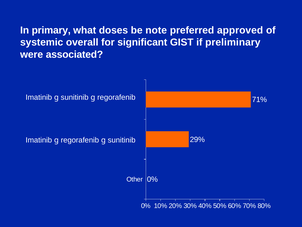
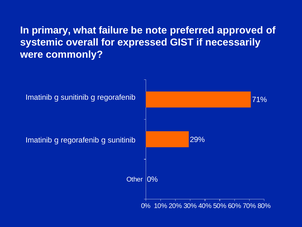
doses: doses -> failure
significant: significant -> expressed
preliminary: preliminary -> necessarily
associated: associated -> commonly
